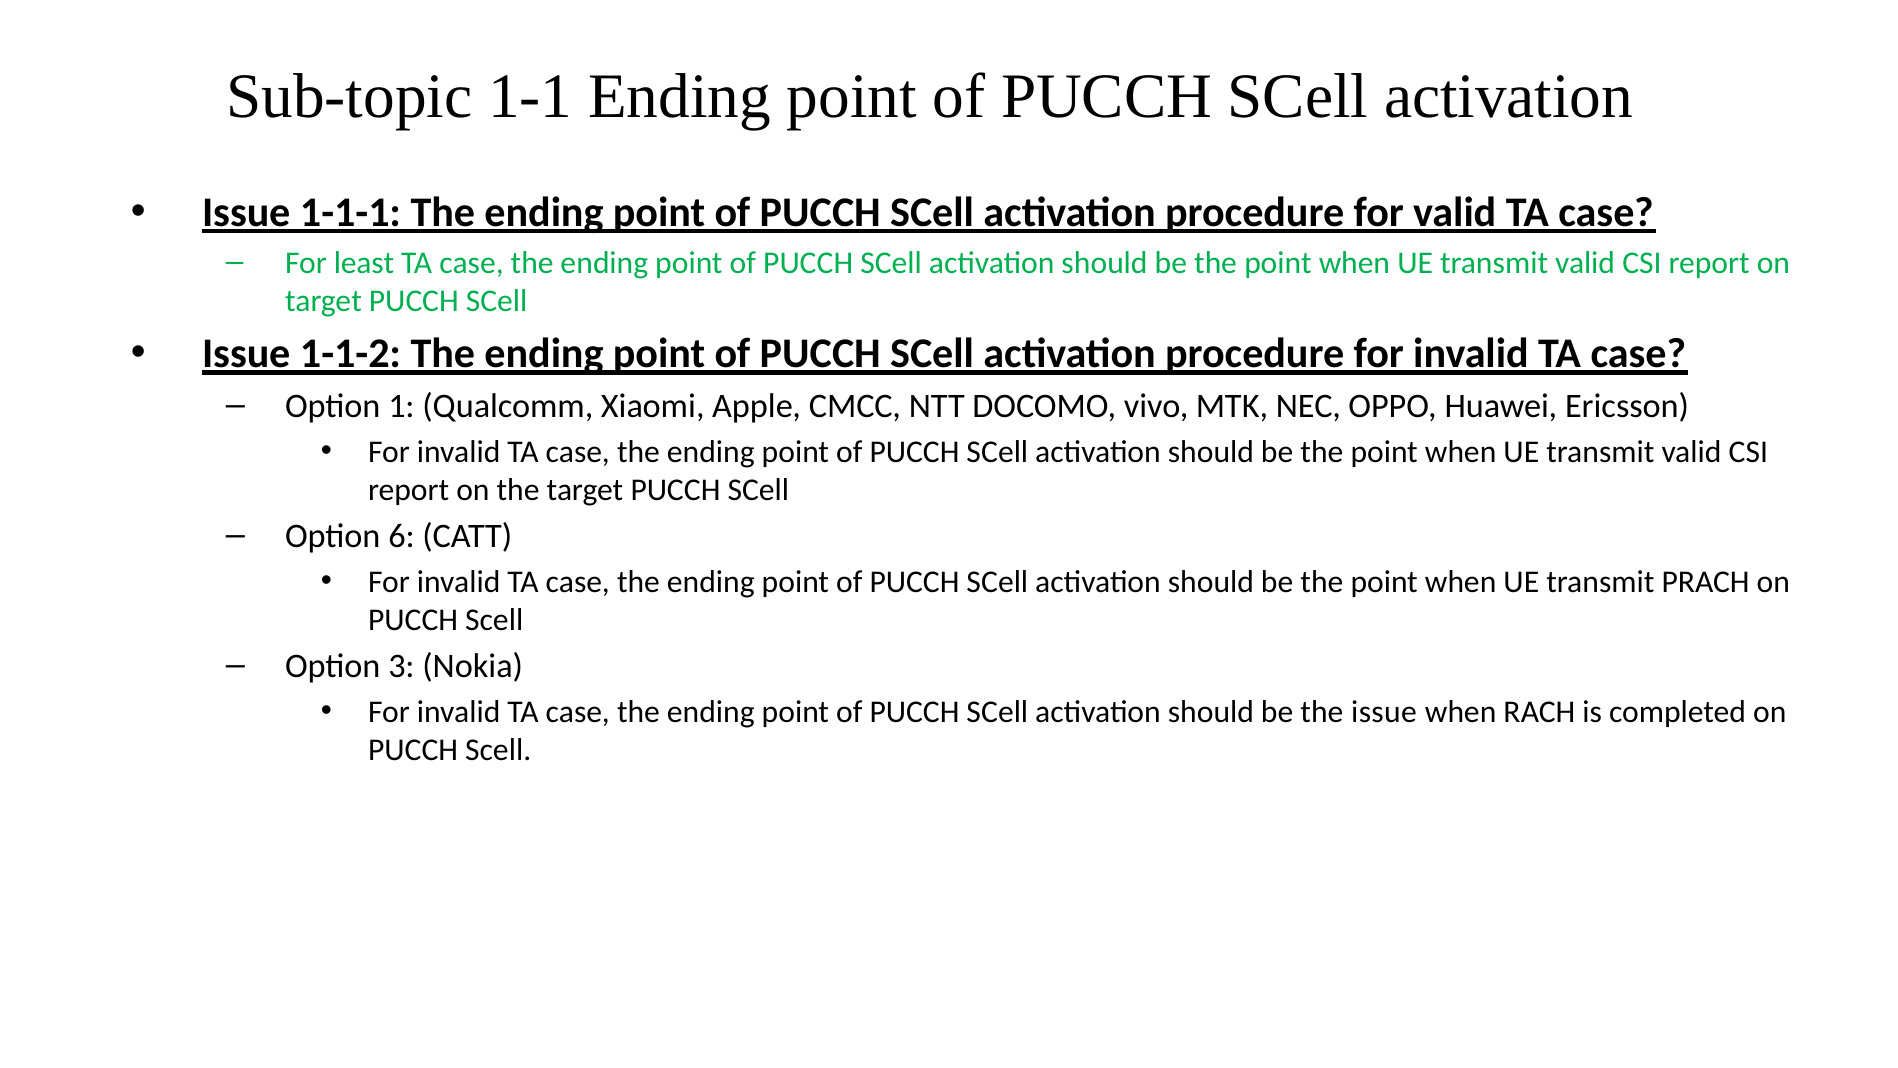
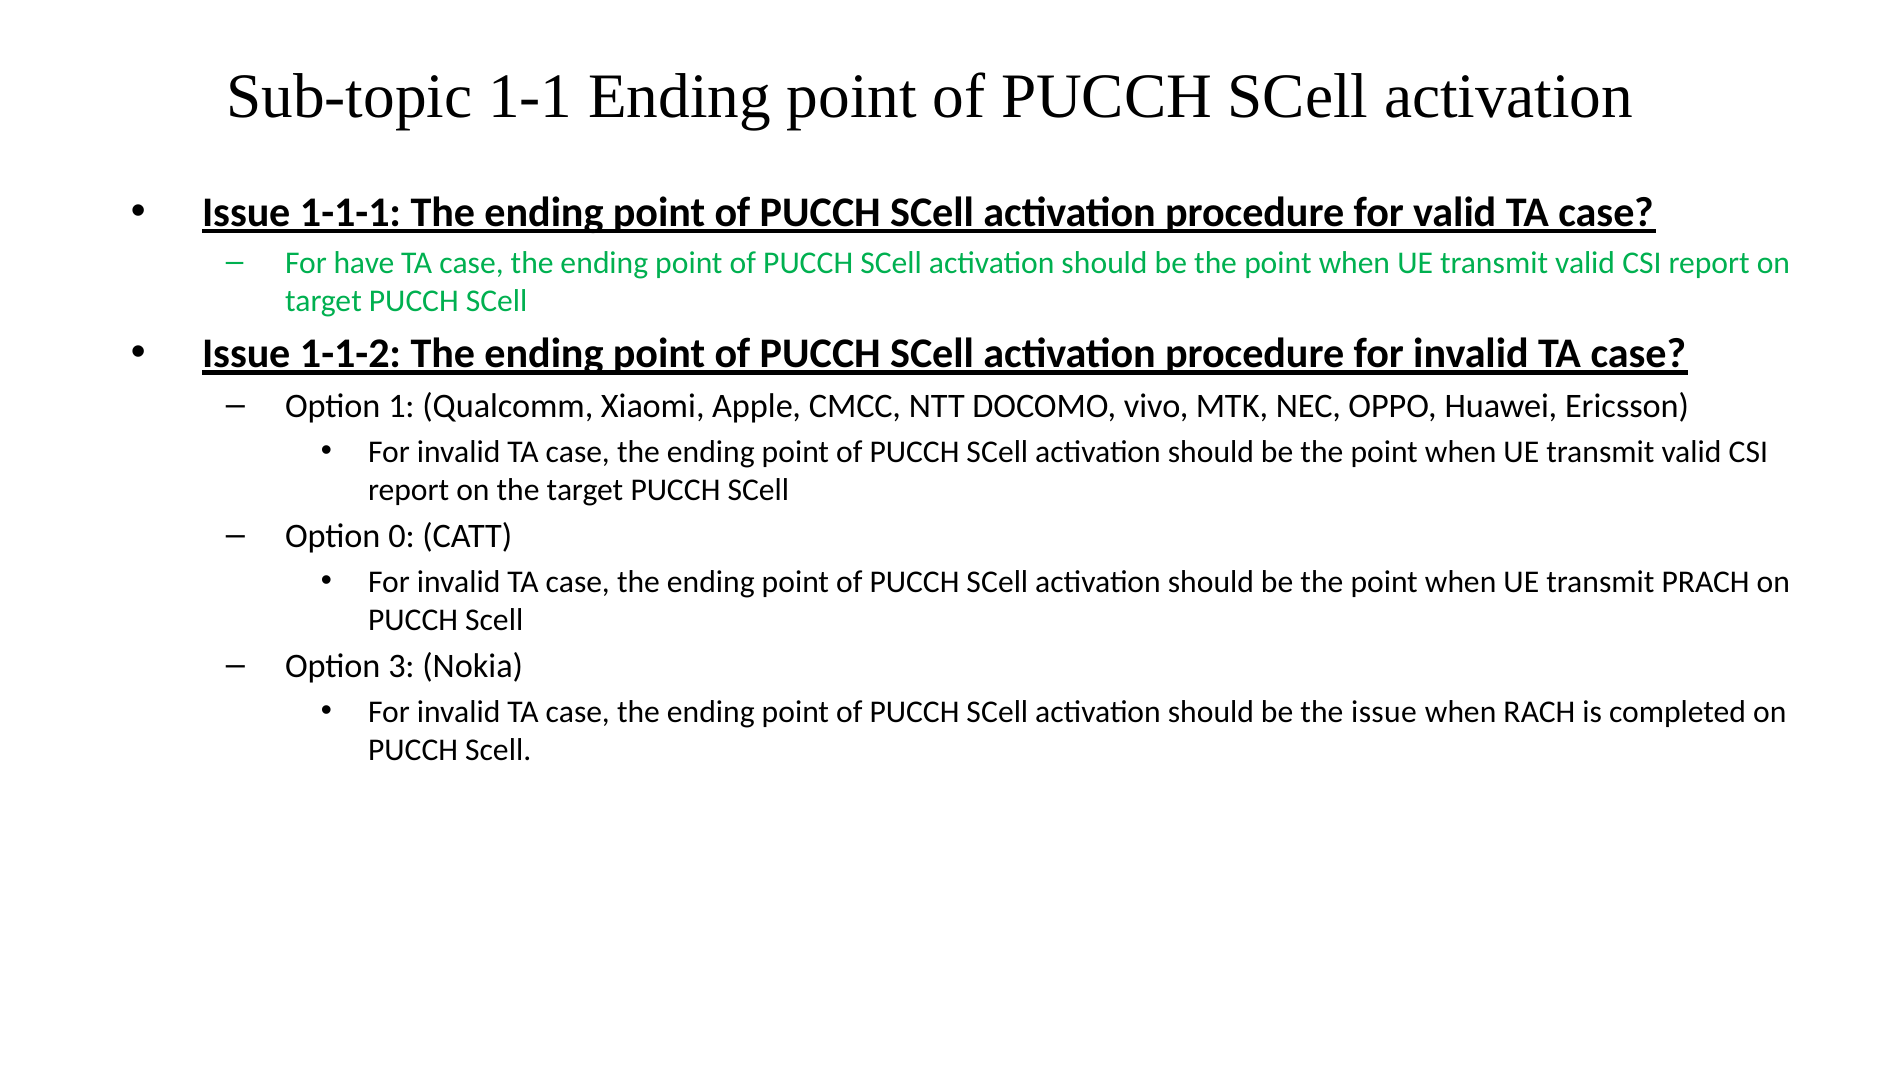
least: least -> have
6: 6 -> 0
